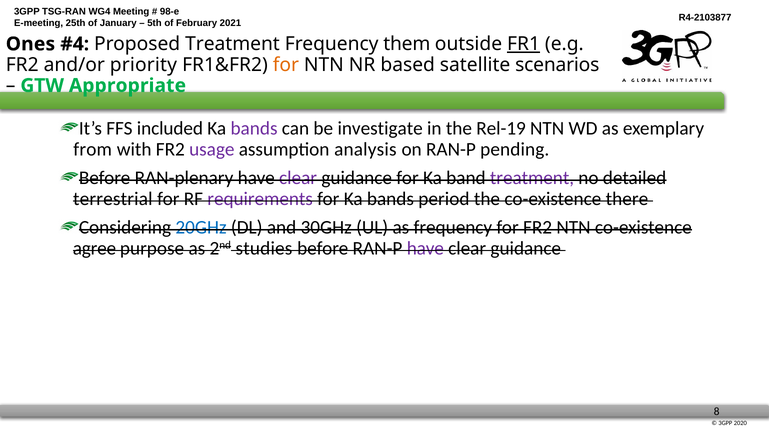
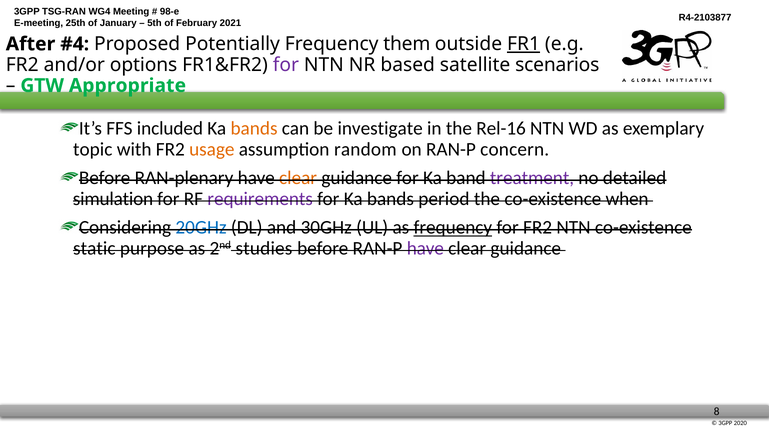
Ones: Ones -> After
Proposed Treatment: Treatment -> Potentially
priority: priority -> options
for at (286, 65) colour: orange -> purple
bands at (254, 128) colour: purple -> orange
Rel-19: Rel-19 -> Rel-16
from: from -> topic
usage colour: purple -> orange
analysis: analysis -> random
pending: pending -> concern
clear at (298, 178) colour: purple -> orange
terrestrial: terrestrial -> simulation
there: there -> when
frequency at (453, 227) underline: none -> present
agree: agree -> static
